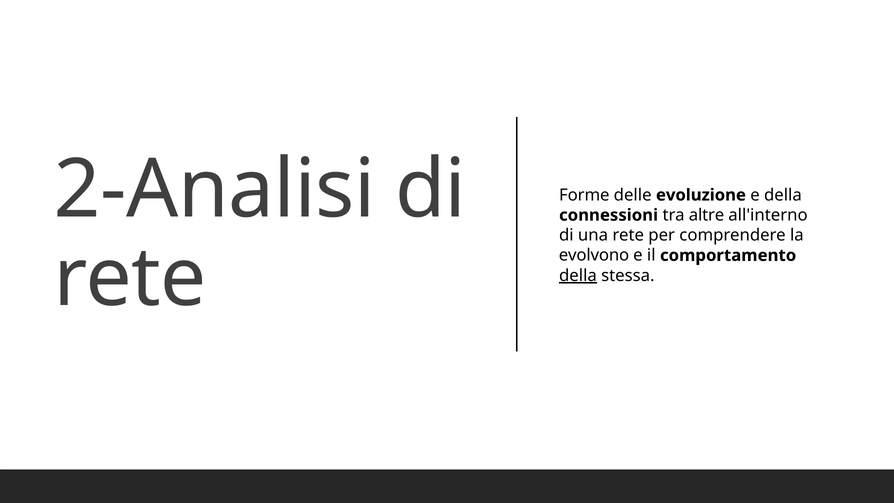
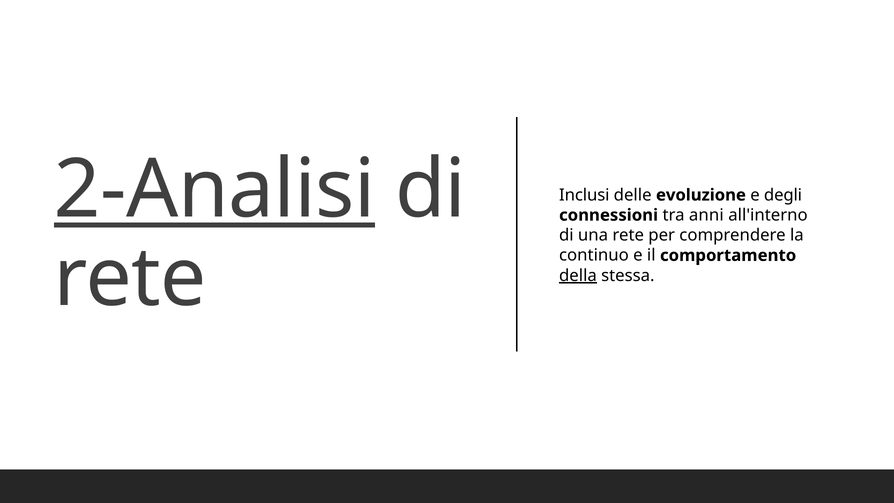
2-Analisi underline: none -> present
Forme: Forme -> Inclusi
e della: della -> degli
altre: altre -> anni
evolvono: evolvono -> continuo
